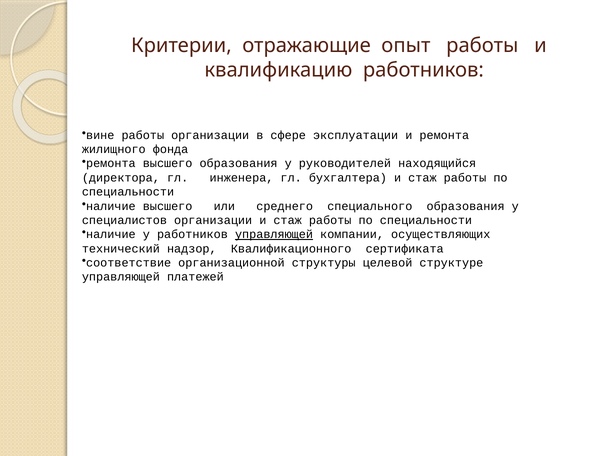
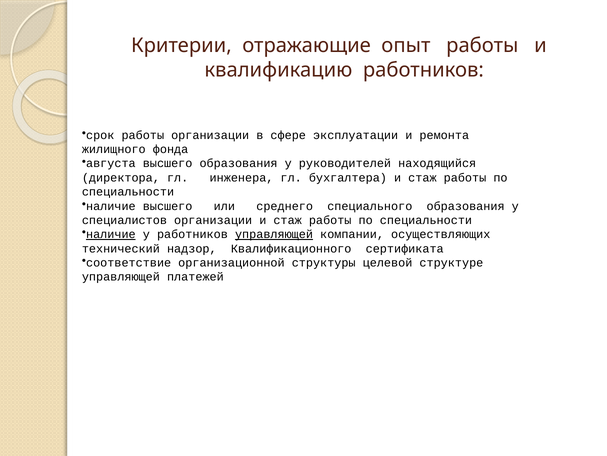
вине: вине -> срок
ремонта at (111, 163): ремонта -> августа
наличие at (111, 234) underline: none -> present
